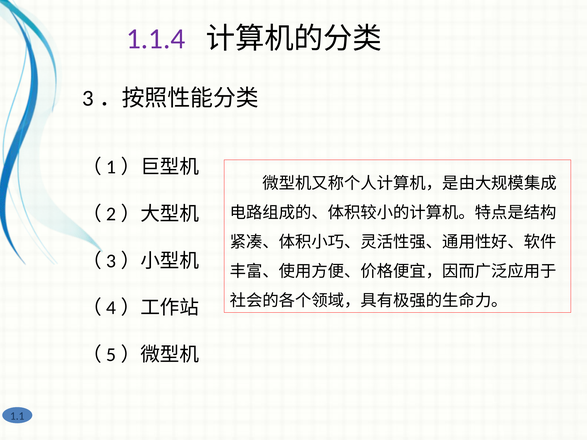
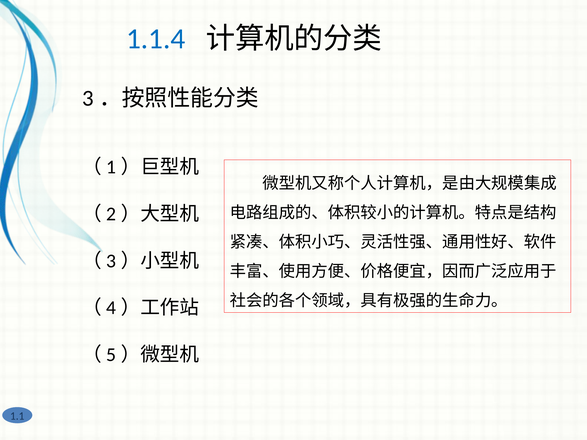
1.1.4 colour: purple -> blue
